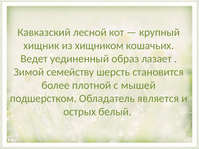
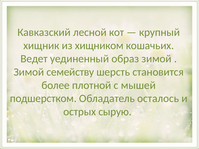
образ лазает: лазает -> зимой
является: является -> осталось
белый: белый -> сырую
